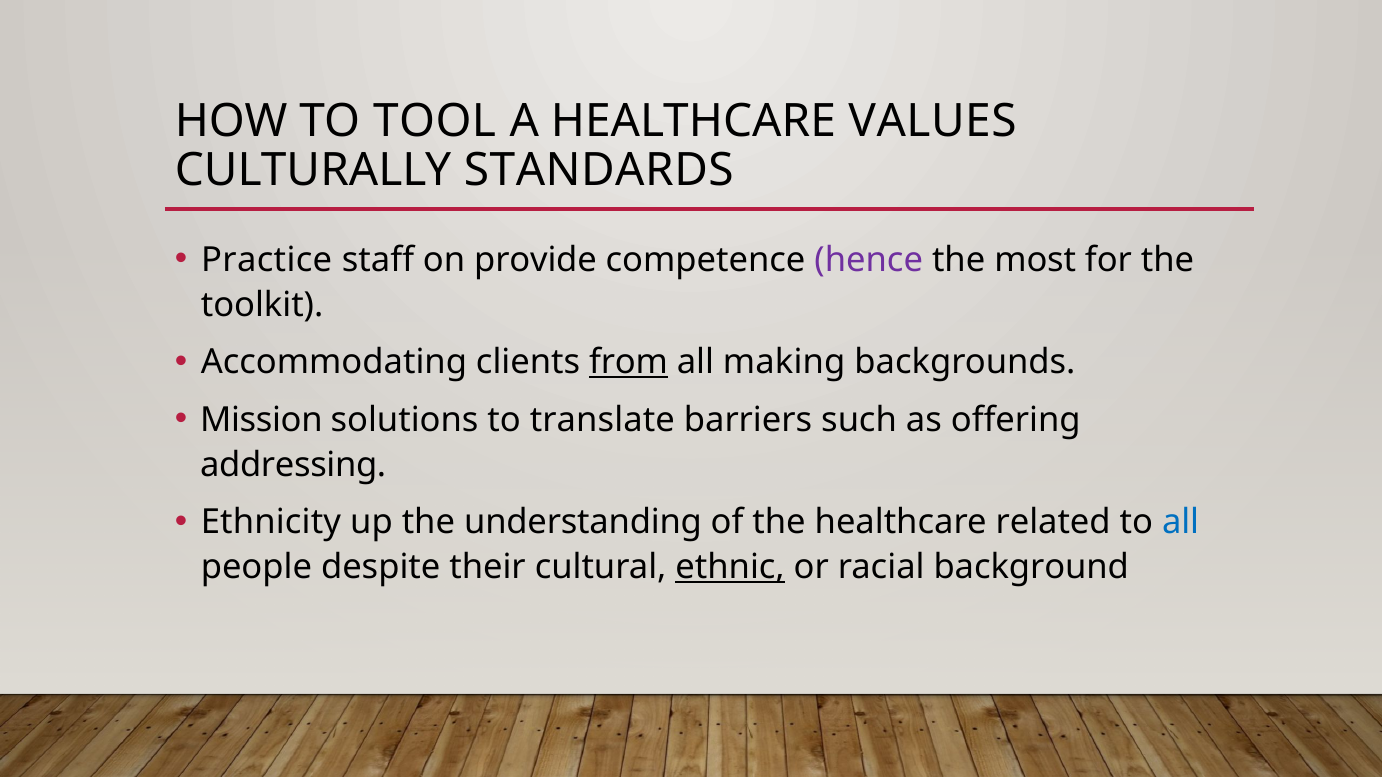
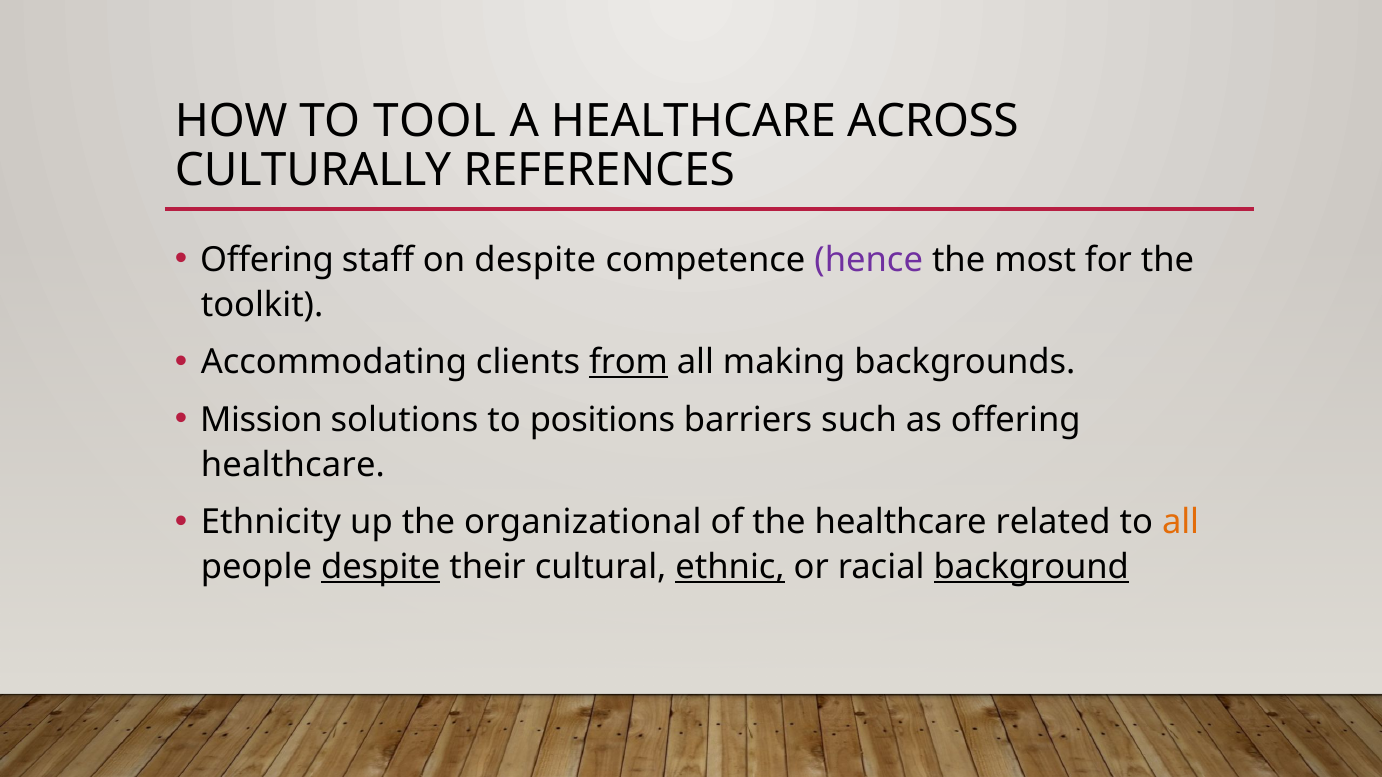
VALUES: VALUES -> ACROSS
STANDARDS: STANDARDS -> REFERENCES
Practice at (267, 260): Practice -> Offering
on provide: provide -> despite
translate: translate -> positions
addressing at (293, 465): addressing -> healthcare
understanding: understanding -> organizational
all at (1181, 523) colour: blue -> orange
despite at (381, 568) underline: none -> present
background underline: none -> present
